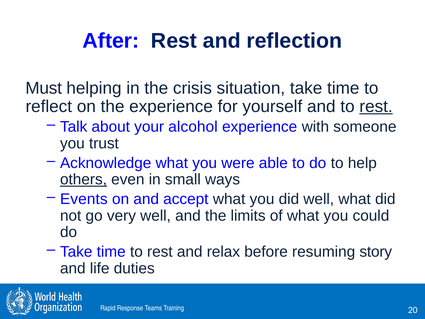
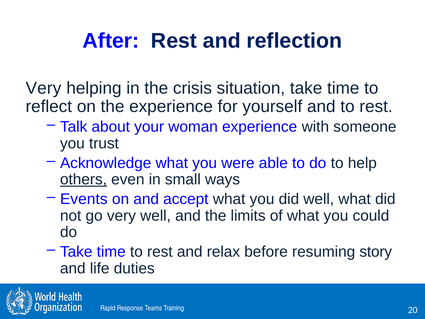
Must at (44, 88): Must -> Very
rest at (376, 106) underline: present -> none
alcohol: alcohol -> woman
